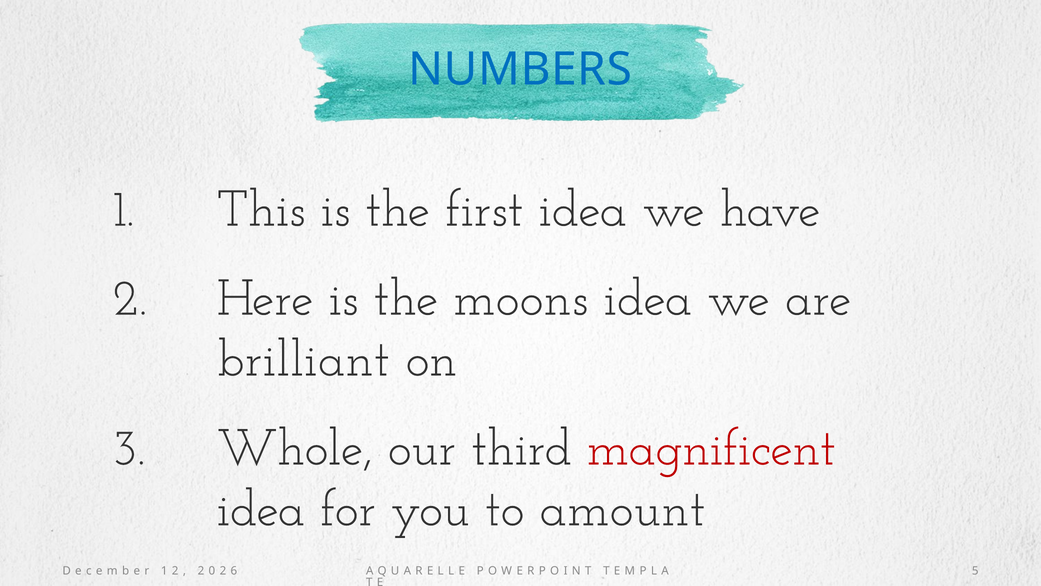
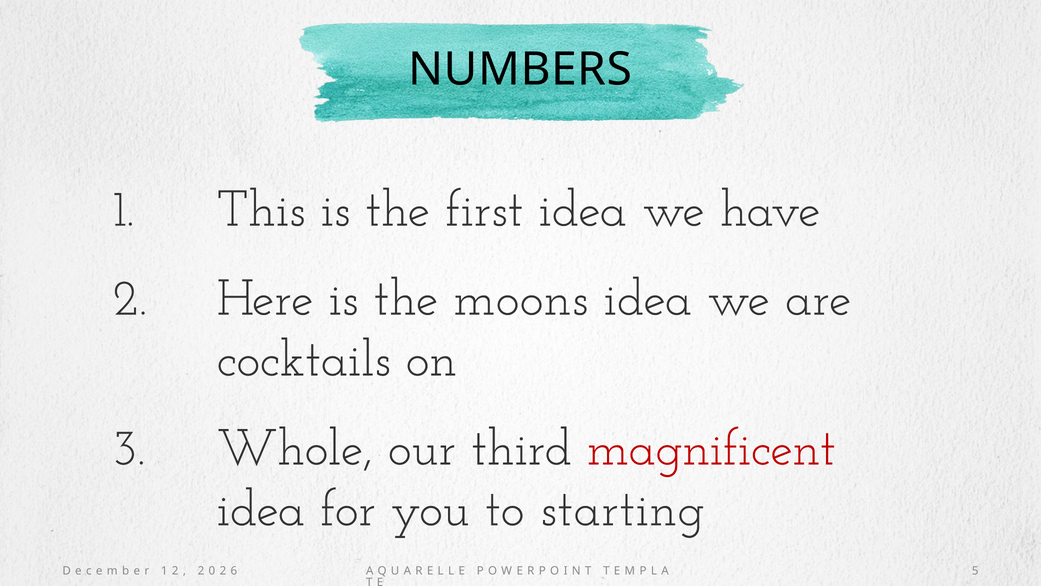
NUMBERS colour: blue -> black
brilliant: brilliant -> cocktails
amount: amount -> starting
